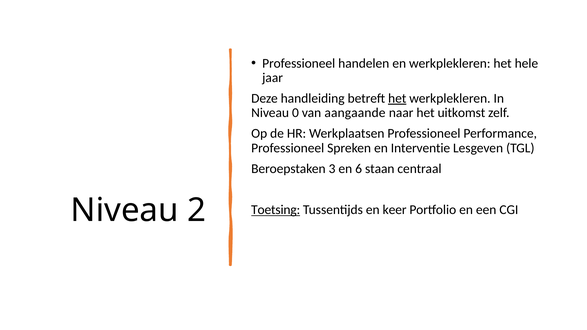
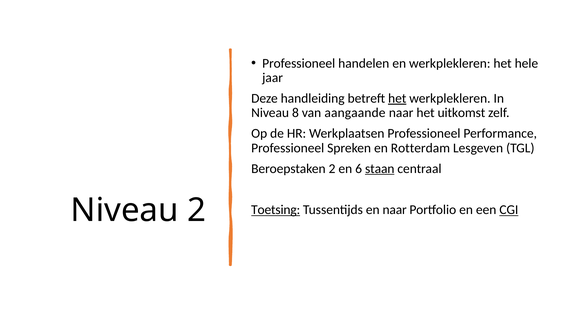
0: 0 -> 8
Interventie: Interventie -> Rotterdam
Beroepstaken 3: 3 -> 2
staan underline: none -> present
en keer: keer -> naar
CGI underline: none -> present
